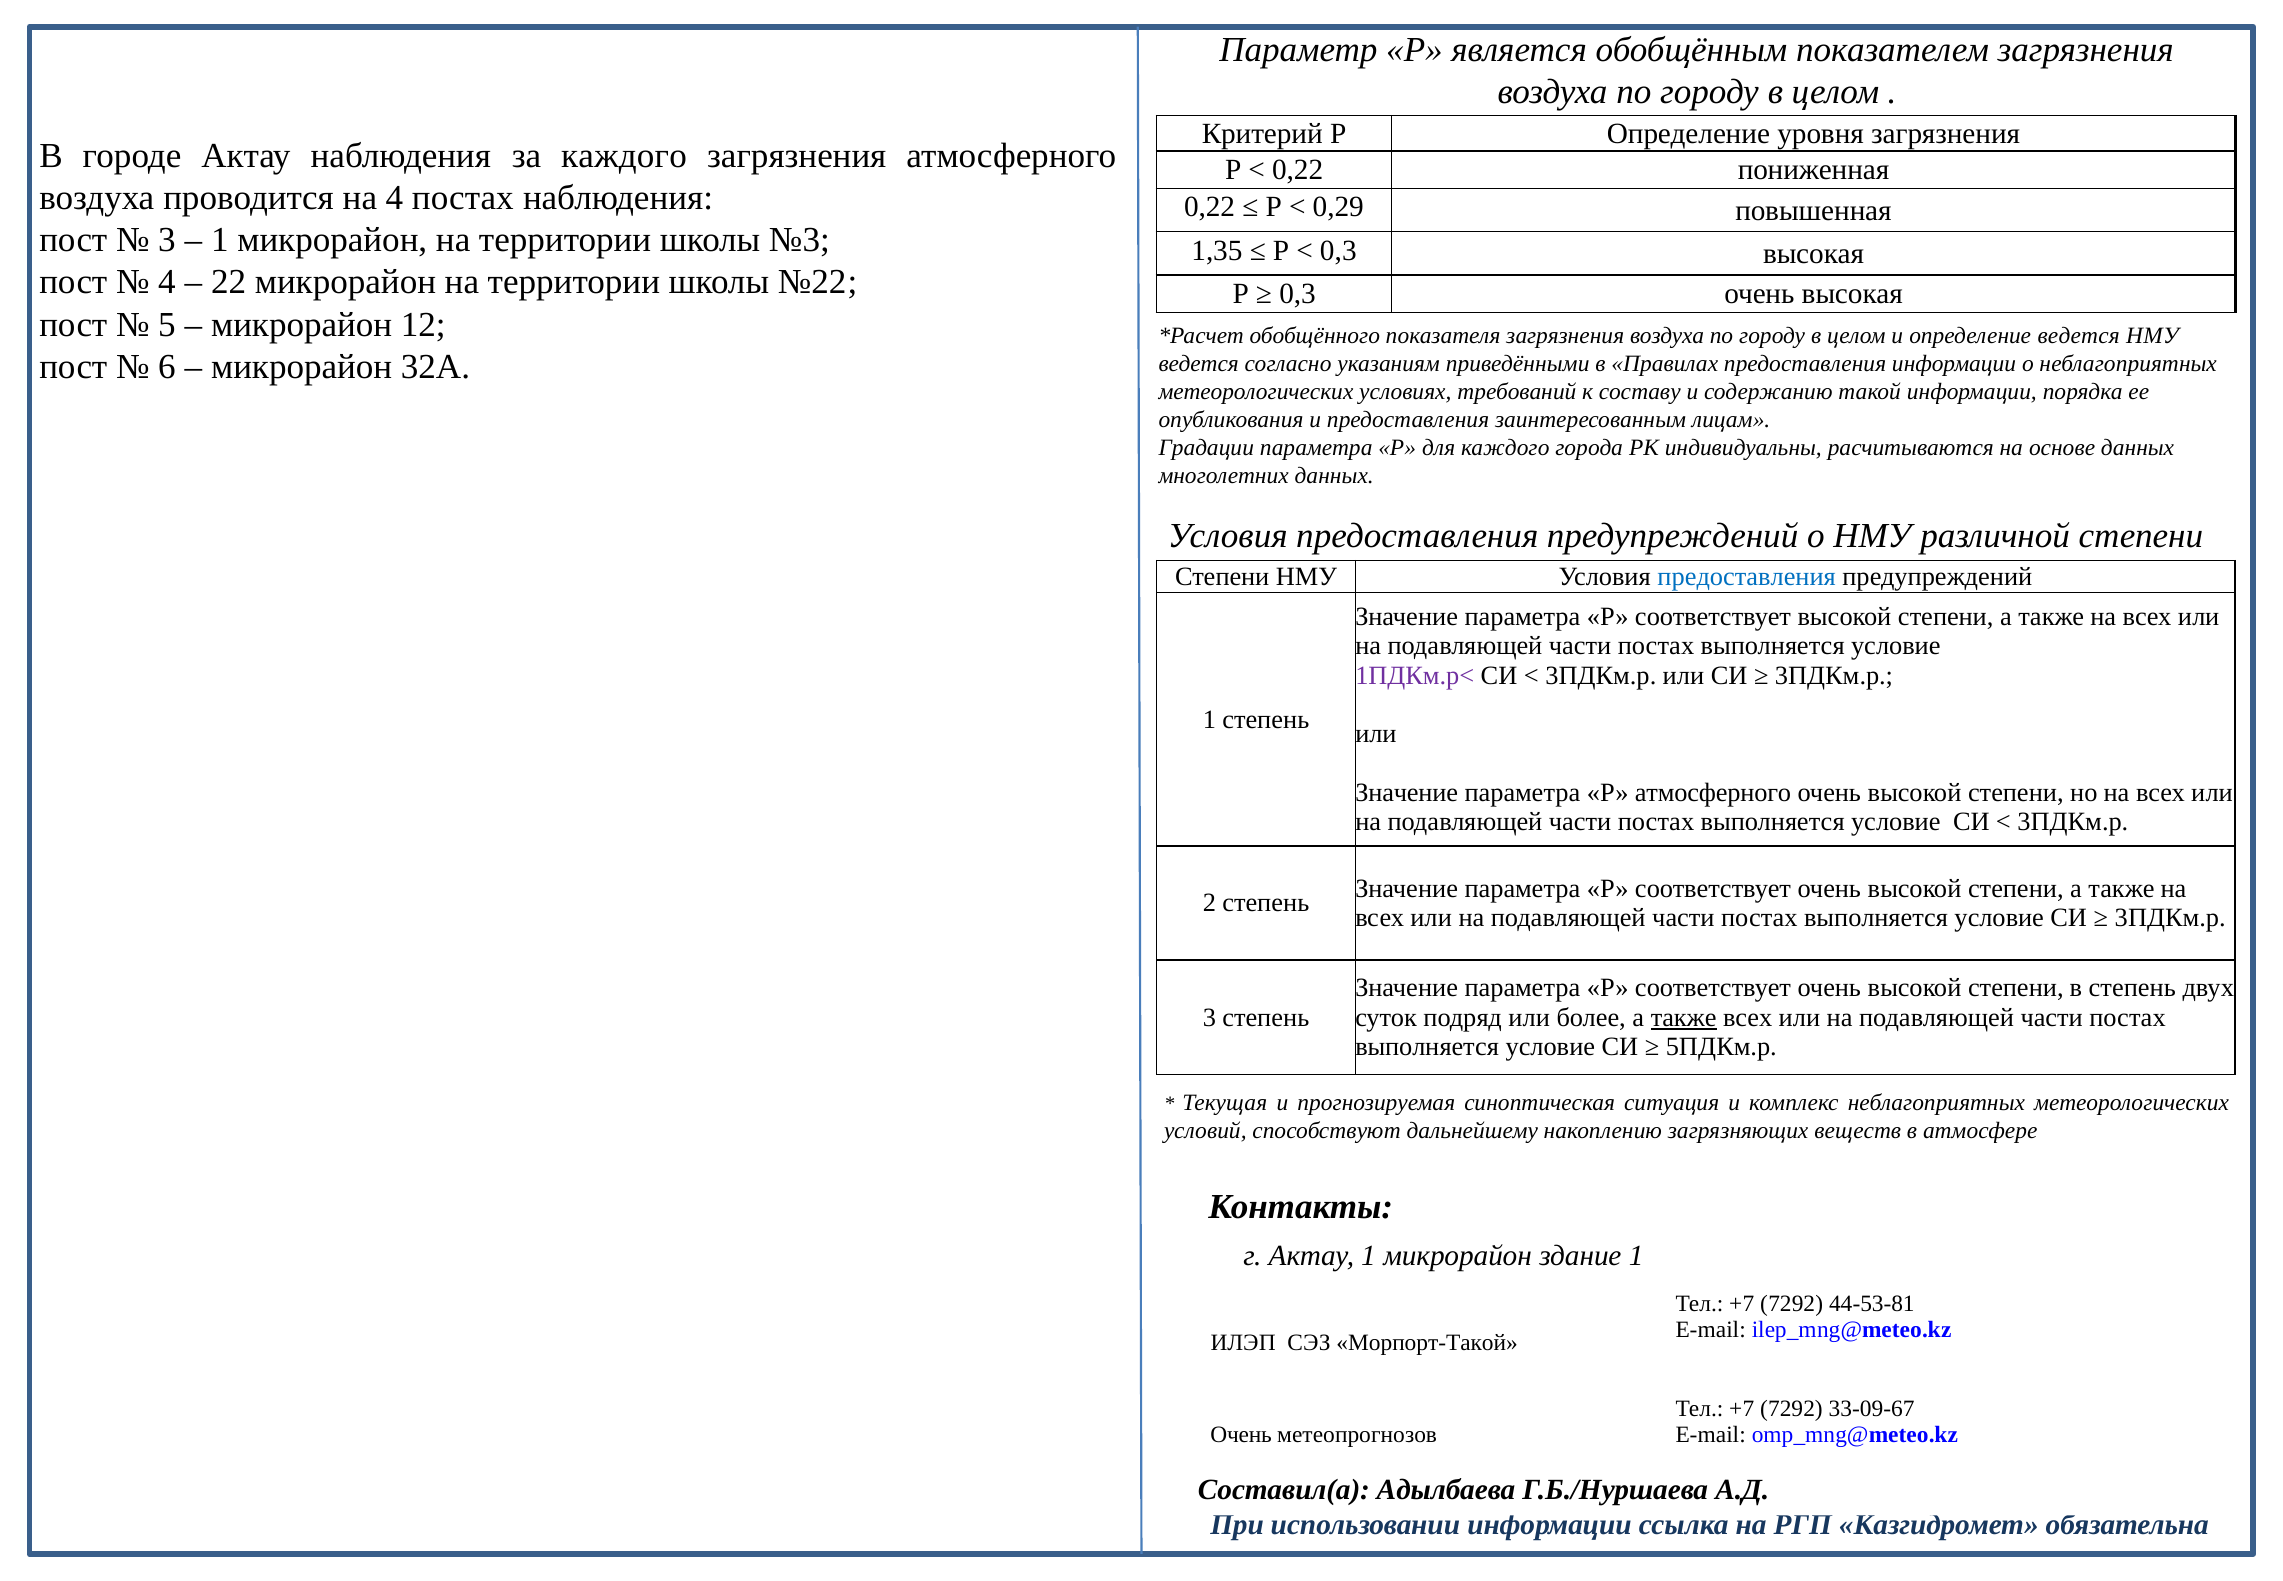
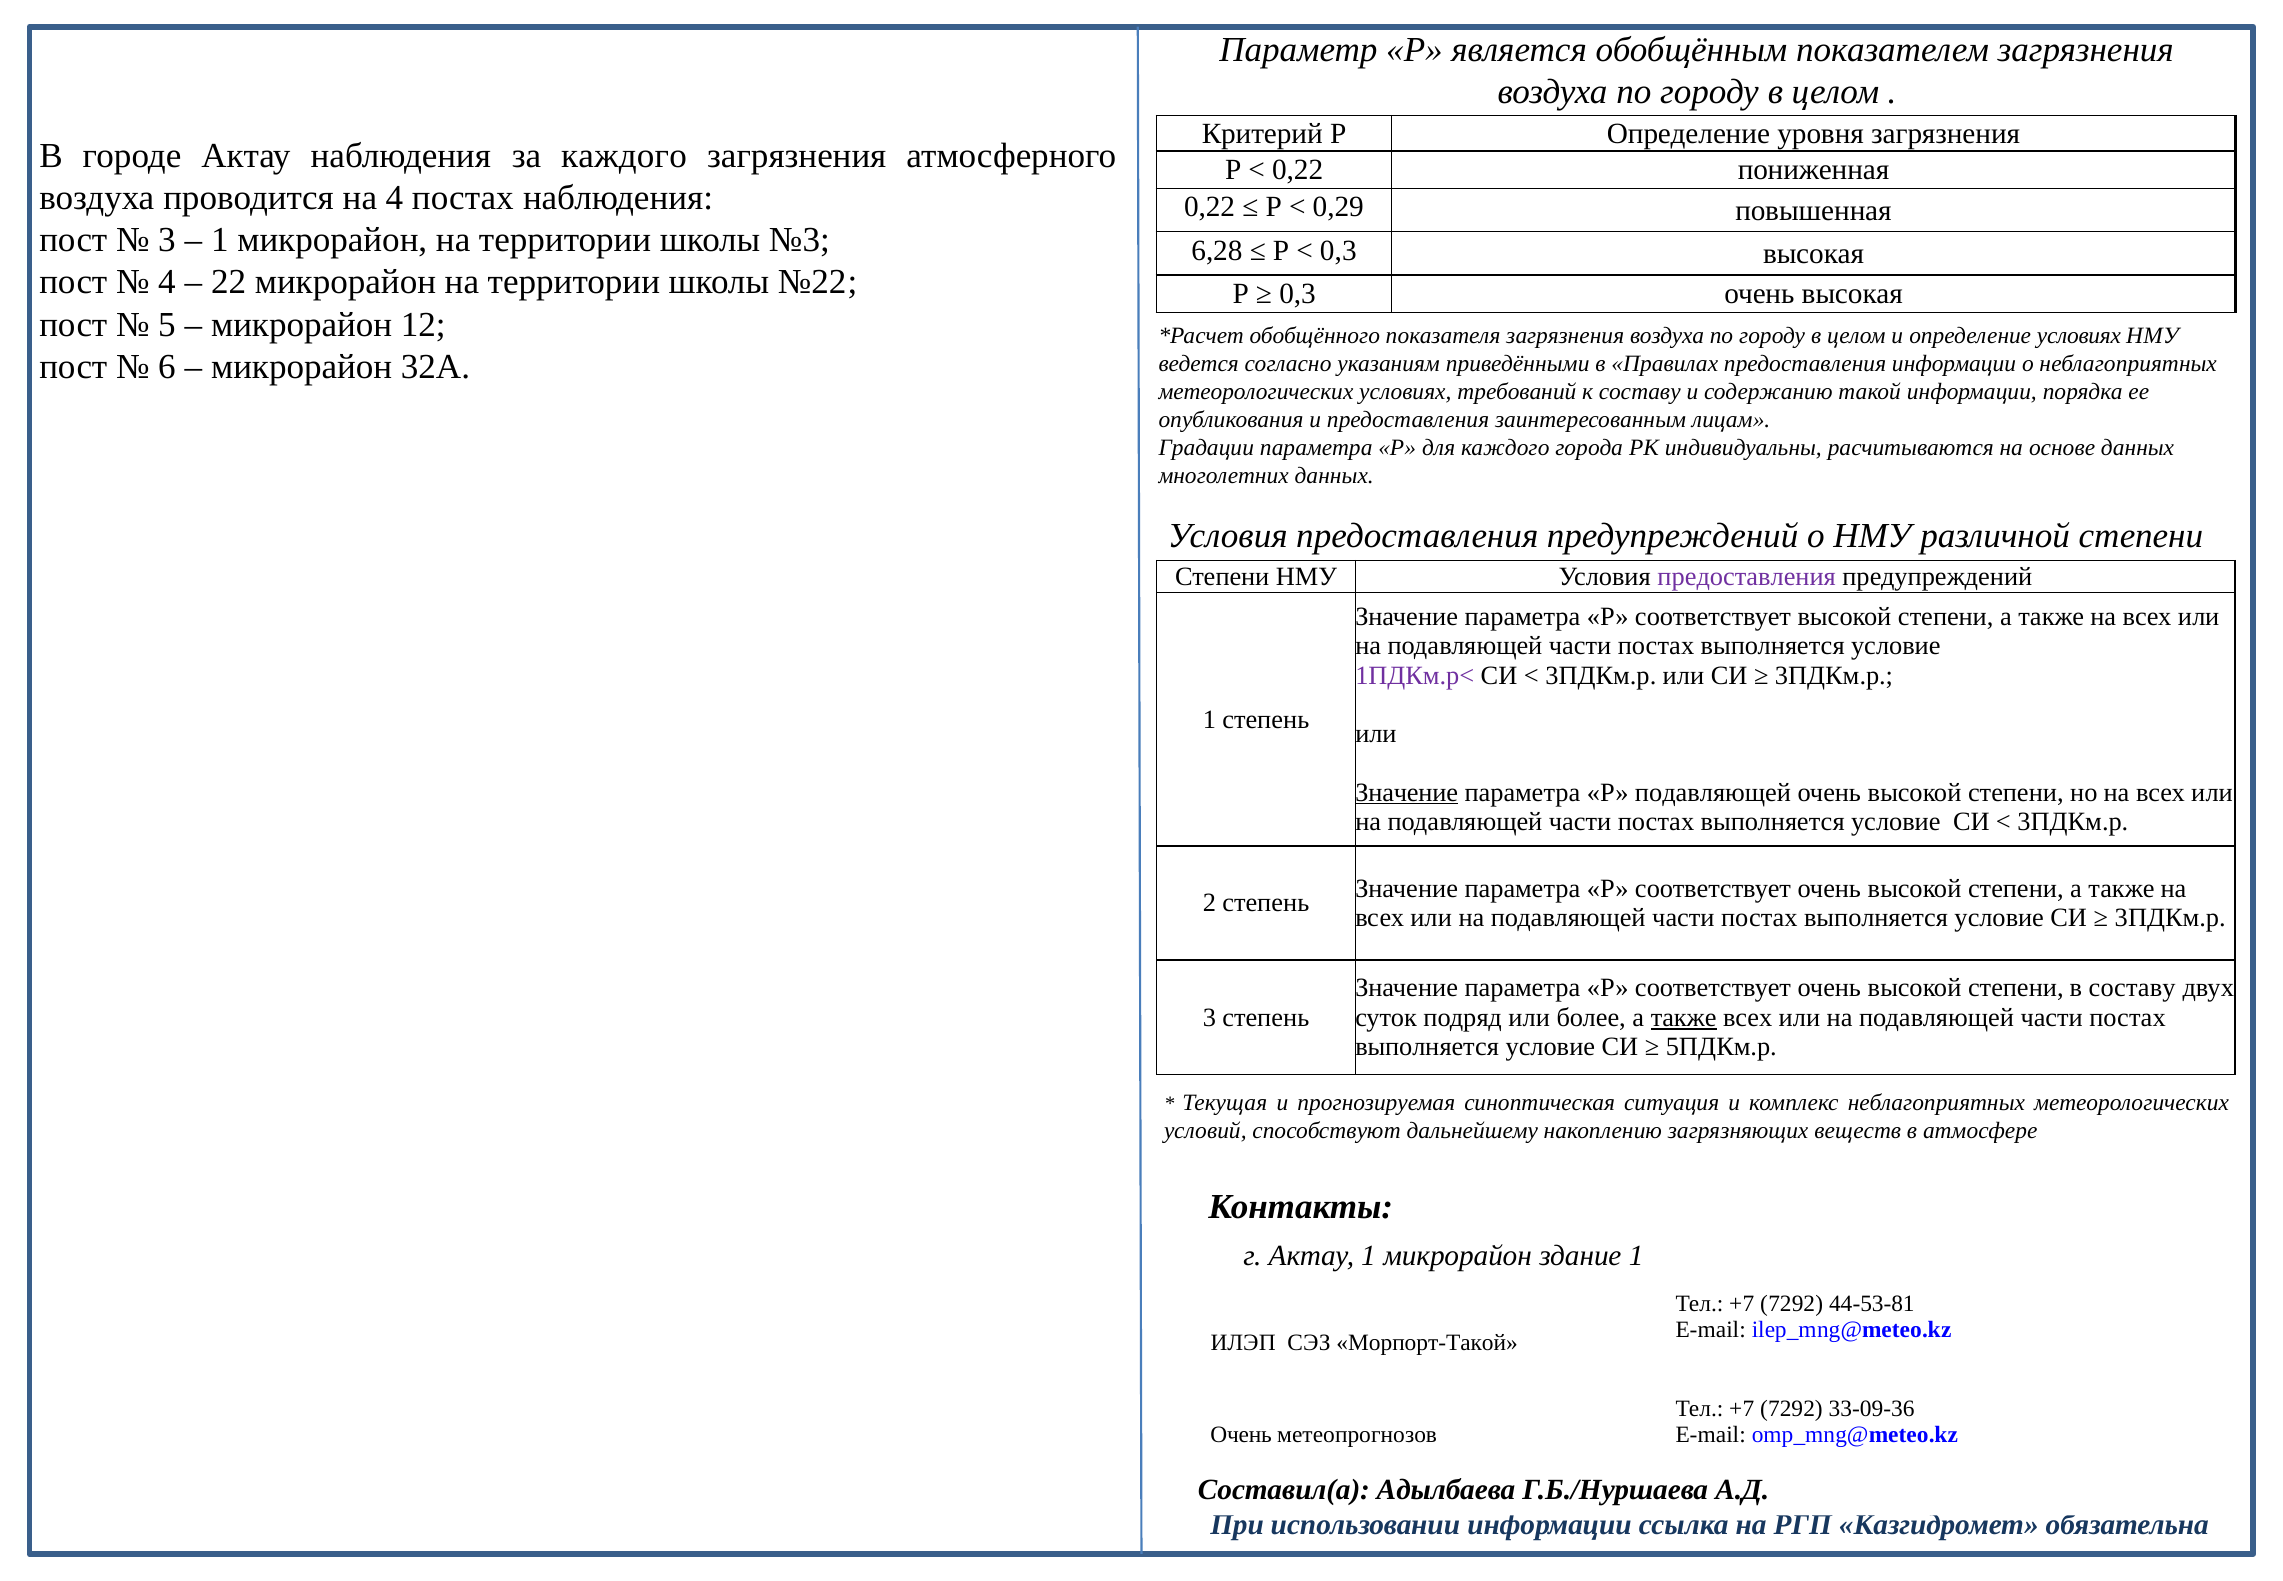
1,35: 1,35 -> 6,28
определение ведется: ведется -> условиях
предоставления at (1747, 576) colour: blue -> purple
Значение at (1407, 792) underline: none -> present
Р атмосферного: атмосферного -> подавляющей
в степень: степень -> составу
33-09-67: 33-09-67 -> 33-09-36
